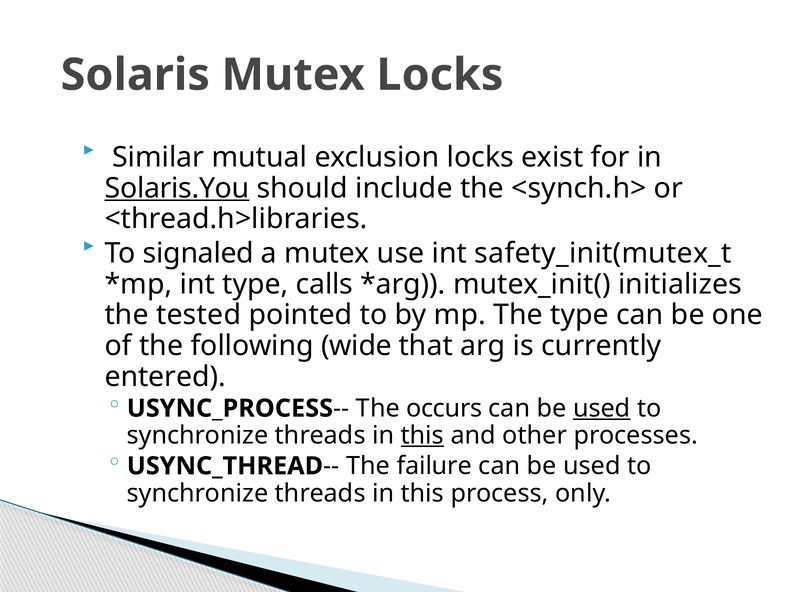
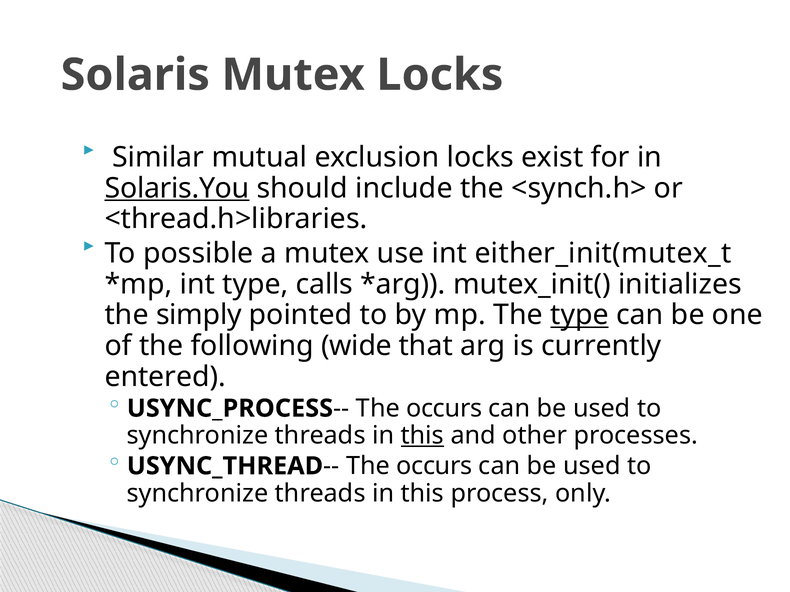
signaled: signaled -> possible
safety_init(mutex_t: safety_init(mutex_t -> either_init(mutex_t
tested: tested -> simply
type at (580, 315) underline: none -> present
used at (602, 409) underline: present -> none
failure at (434, 466): failure -> occurs
